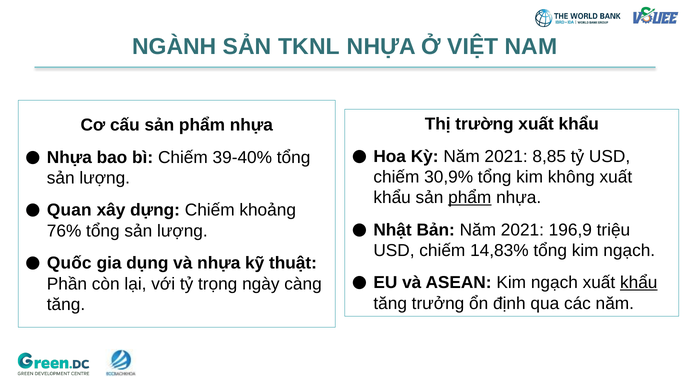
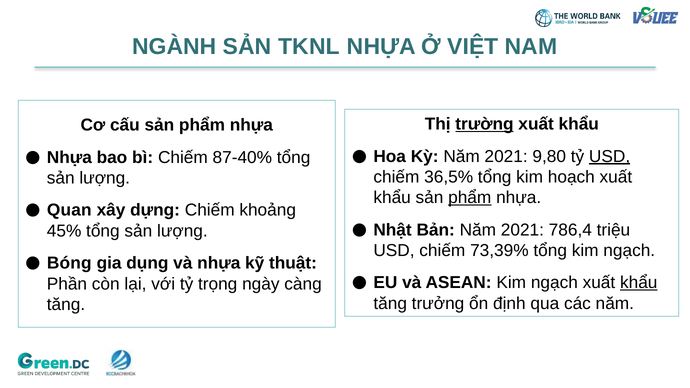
trường underline: none -> present
8,85: 8,85 -> 9,80
USD at (610, 156) underline: none -> present
39-40%: 39-40% -> 87-40%
30,9%: 30,9% -> 36,5%
không: không -> hoạch
196,9: 196,9 -> 786,4
76%: 76% -> 45%
14,83%: 14,83% -> 73,39%
Quốc: Quốc -> Bóng
